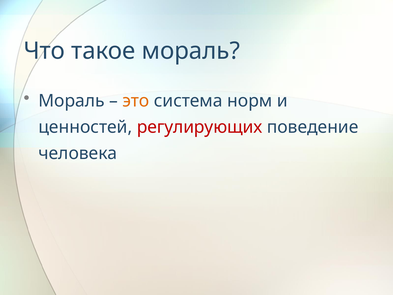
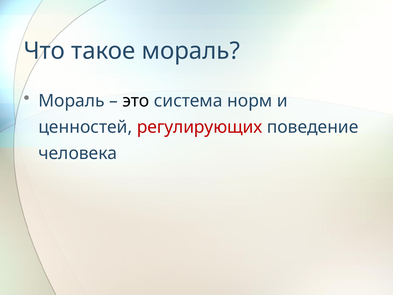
это colour: orange -> black
